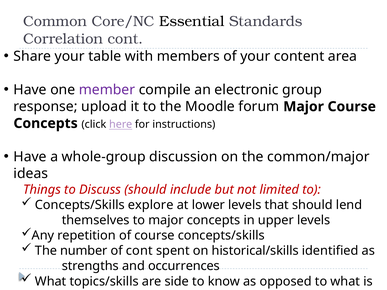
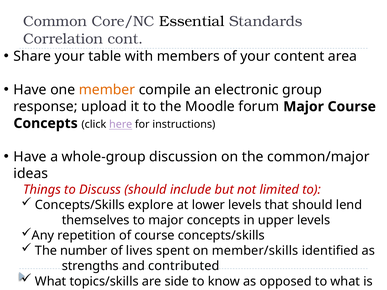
member colour: purple -> orange
of cont: cont -> lives
historical/skills: historical/skills -> member/skills
occurrences: occurrences -> contributed
